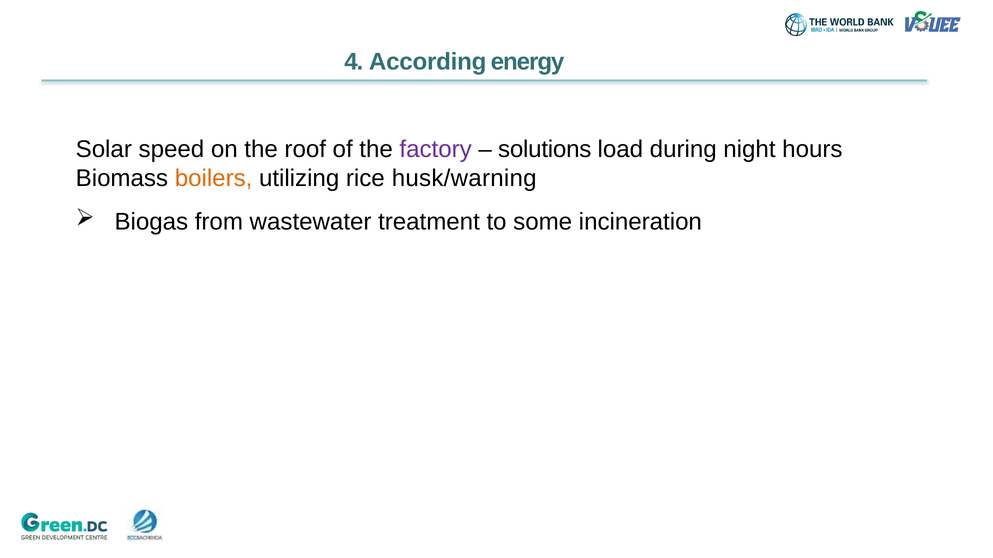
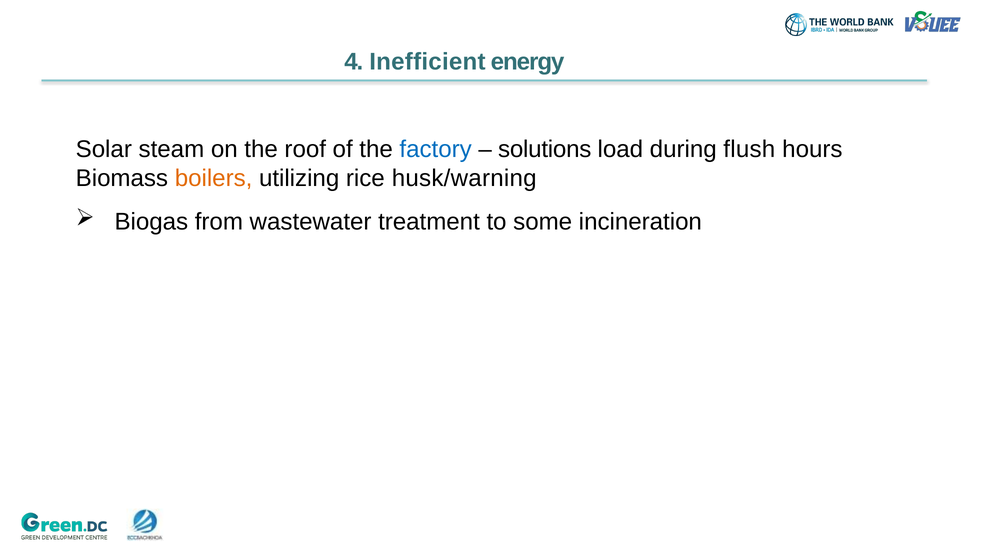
According: According -> Inefficient
speed: speed -> steam
factory colour: purple -> blue
night: night -> flush
